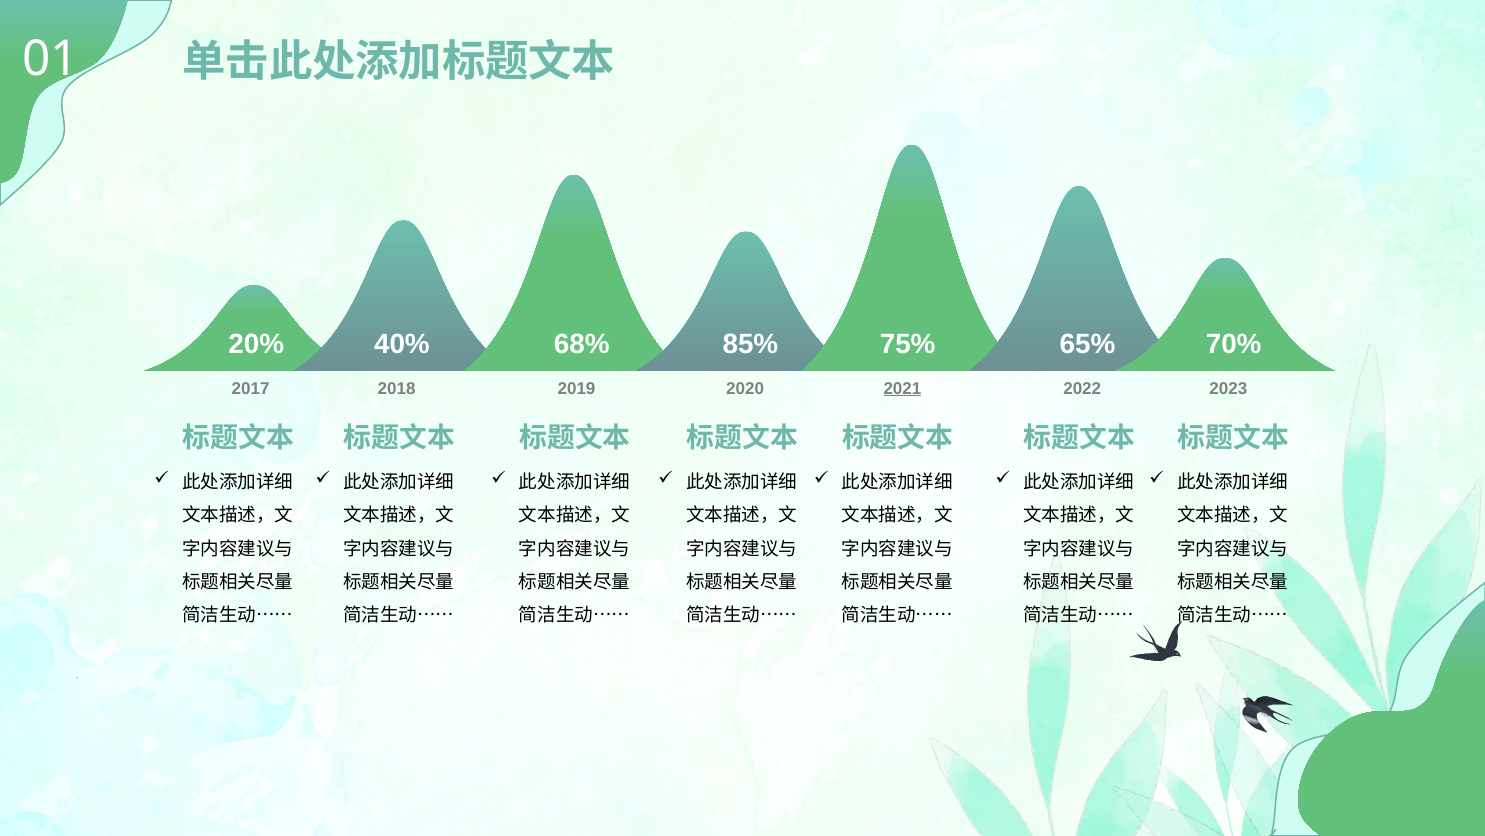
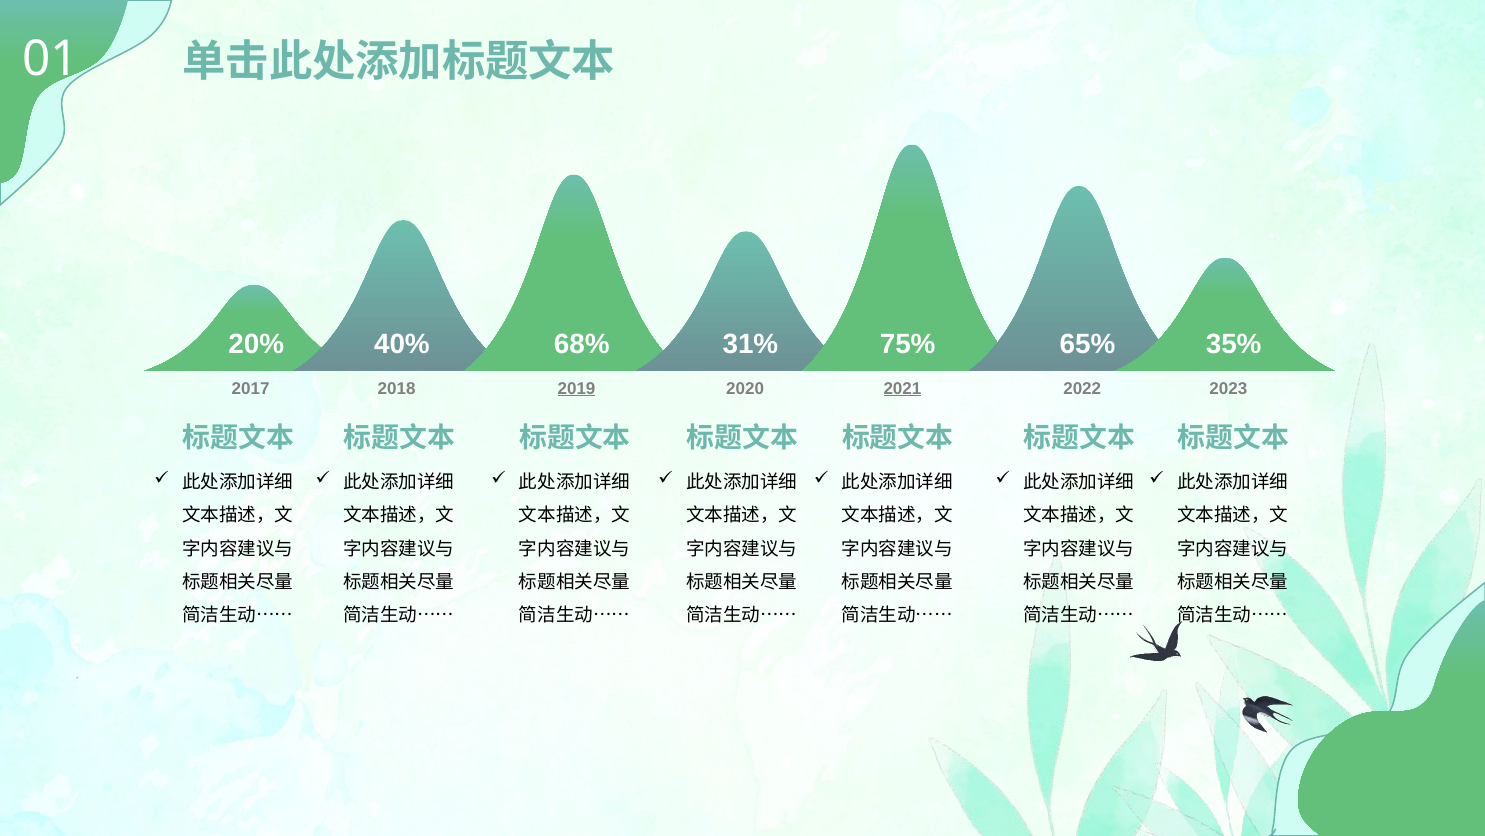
85%: 85% -> 31%
70%: 70% -> 35%
2019 underline: none -> present
